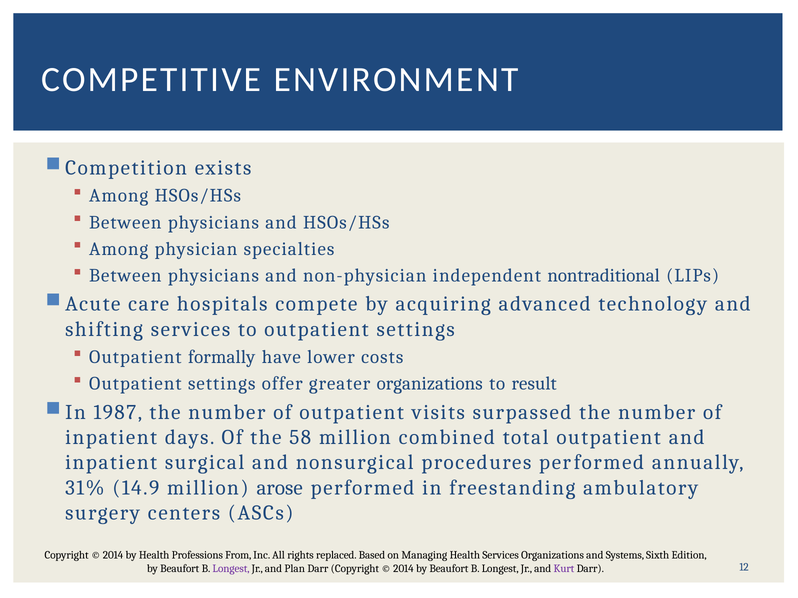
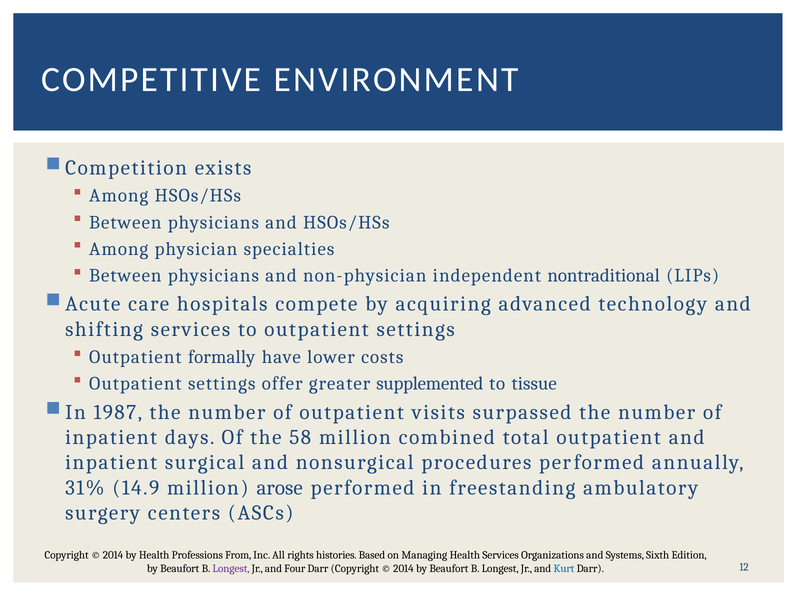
greater organizations: organizations -> supplemented
result: result -> tissue
replaced: replaced -> histories
Plan: Plan -> Four
Kurt colour: purple -> blue
